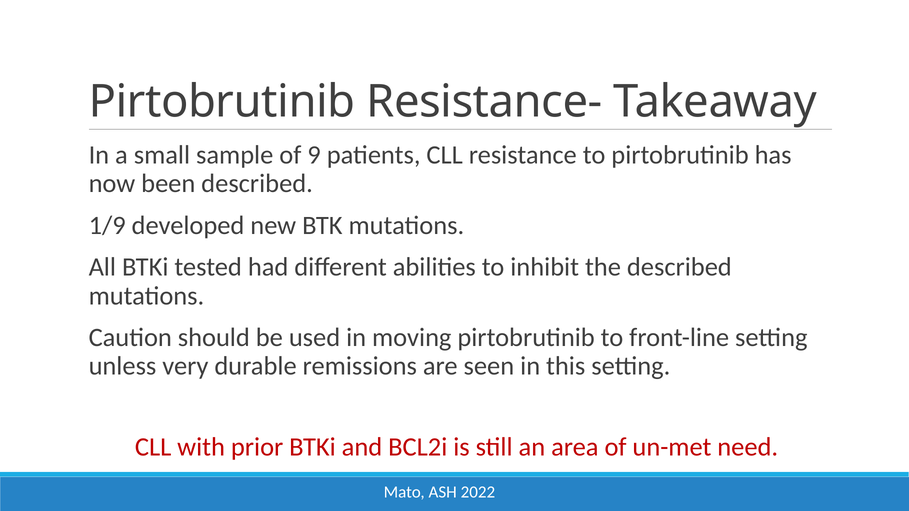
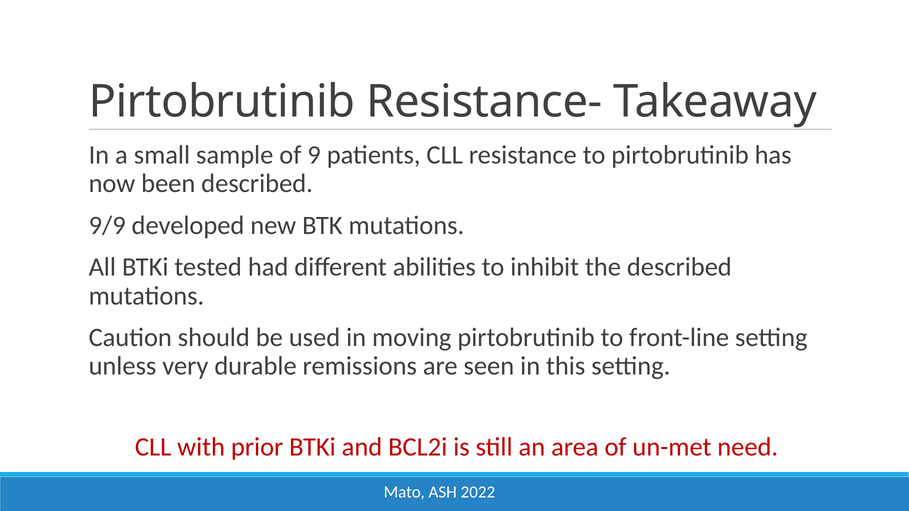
1/9: 1/9 -> 9/9
